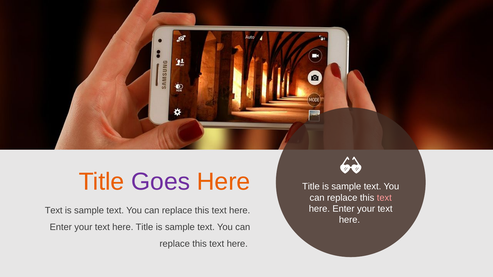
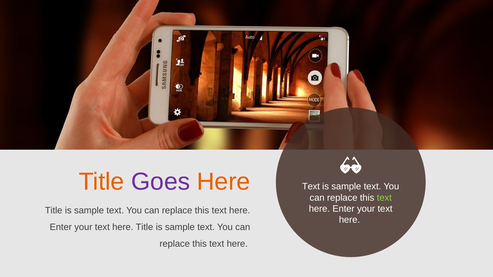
Title at (311, 187): Title -> Text
text at (384, 198) colour: pink -> light green
Text at (54, 211): Text -> Title
